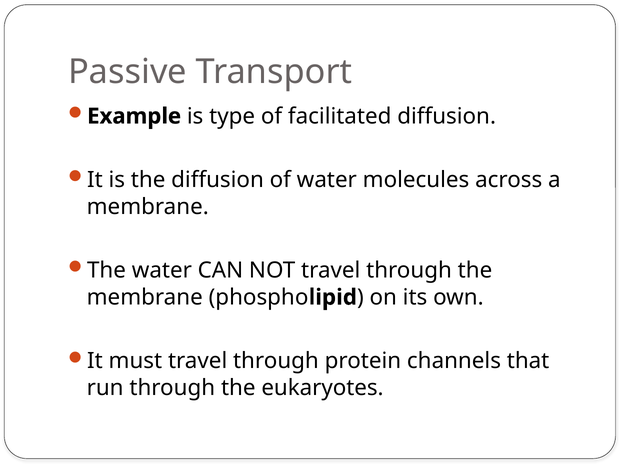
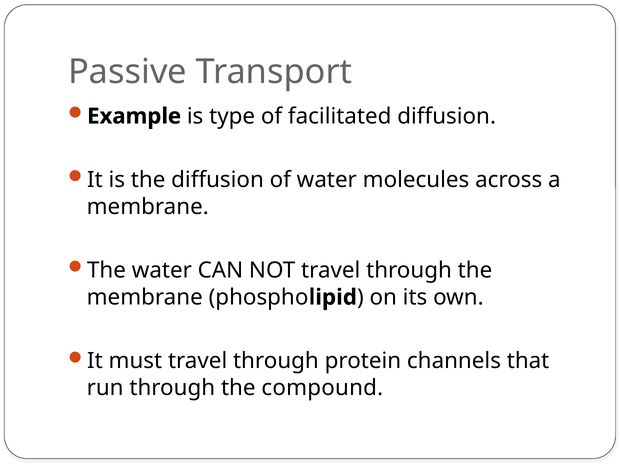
eukaryotes: eukaryotes -> compound
